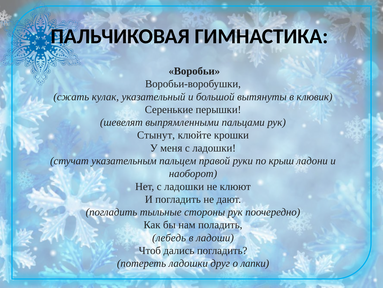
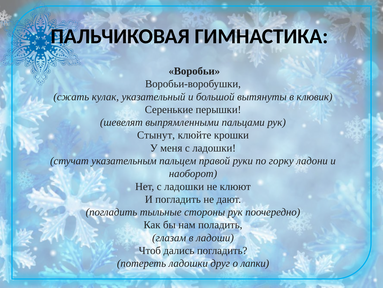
крыш: крыш -> горку
лебедь: лебедь -> глазам
